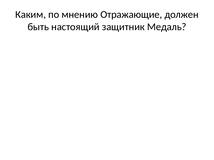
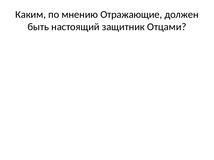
Медаль: Медаль -> Отцами
